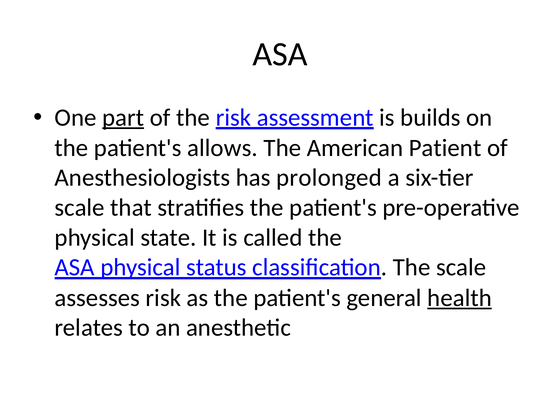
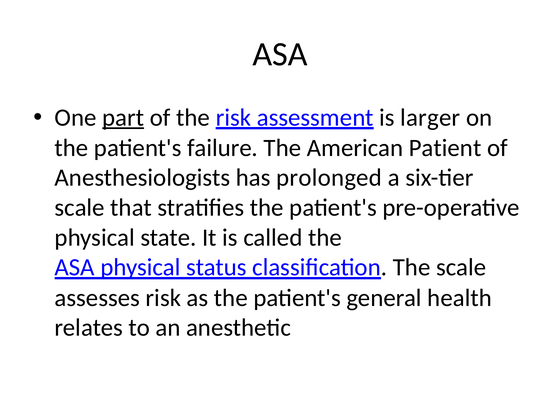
builds: builds -> larger
allows: allows -> failure
health underline: present -> none
